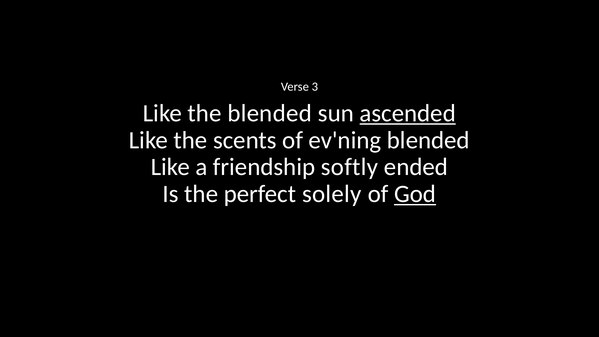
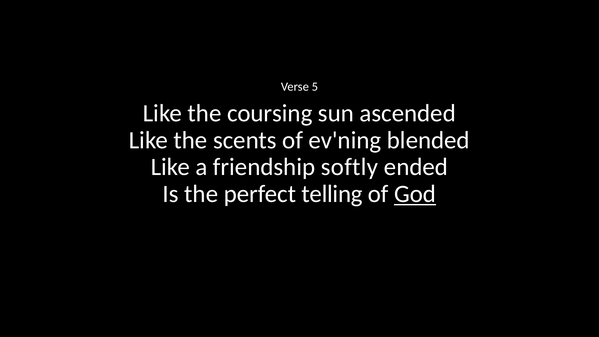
3: 3 -> 5
the blended: blended -> coursing
ascended underline: present -> none
solely: solely -> telling
